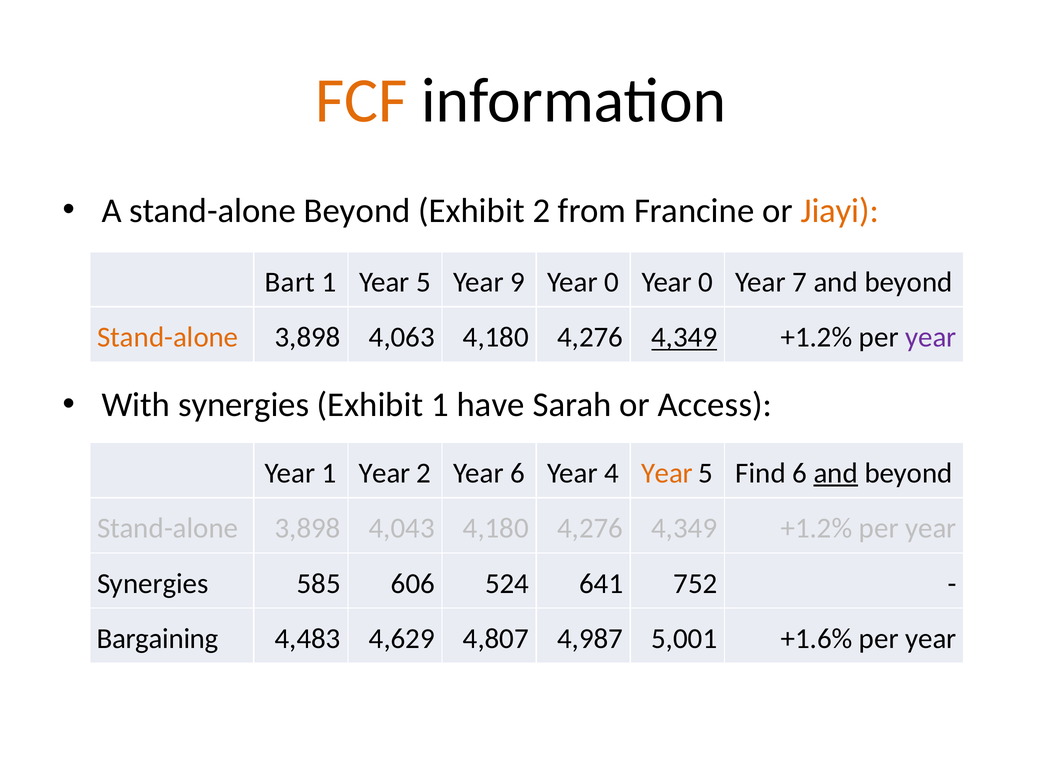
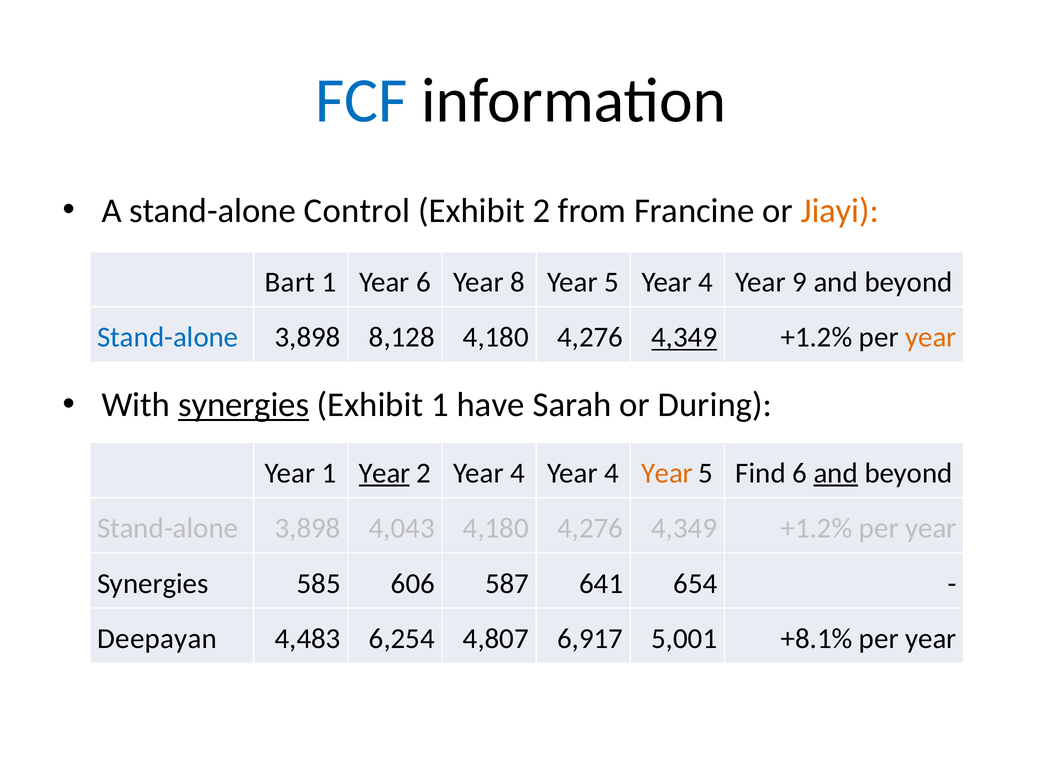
FCF colour: orange -> blue
stand-alone Beyond: Beyond -> Control
1 Year 5: 5 -> 6
9: 9 -> 8
0 at (612, 282): 0 -> 5
0 at (706, 282): 0 -> 4
7: 7 -> 9
Stand-alone at (168, 338) colour: orange -> blue
4,063: 4,063 -> 8,128
year at (931, 338) colour: purple -> orange
synergies at (244, 405) underline: none -> present
Access: Access -> During
Year at (384, 473) underline: none -> present
2 Year 6: 6 -> 4
524: 524 -> 587
752: 752 -> 654
Bargaining: Bargaining -> Deepayan
4,629: 4,629 -> 6,254
4,987: 4,987 -> 6,917
+1.6%: +1.6% -> +8.1%
